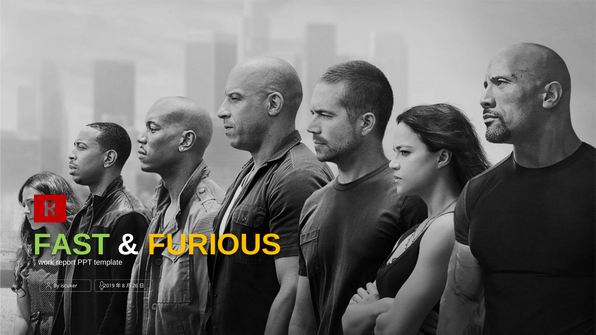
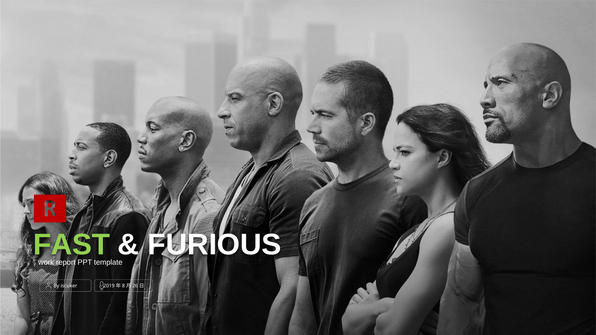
FURIOUS colour: yellow -> white
